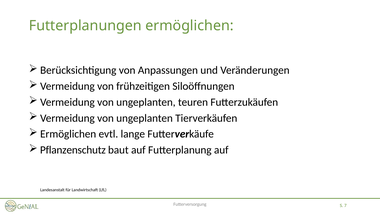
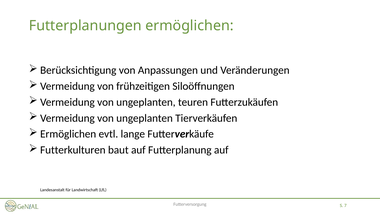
Pflanzenschutz: Pflanzenschutz -> Futterkulturen
